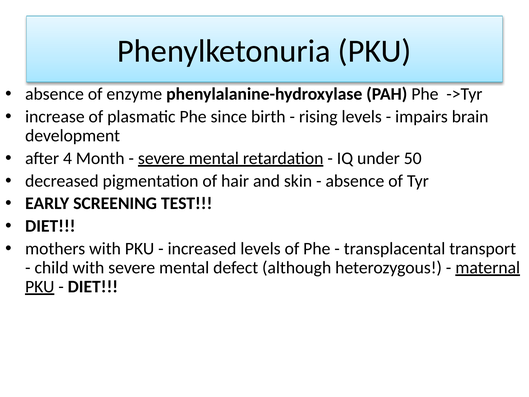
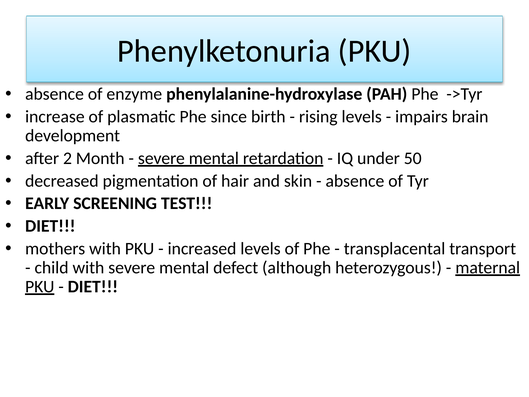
4: 4 -> 2
